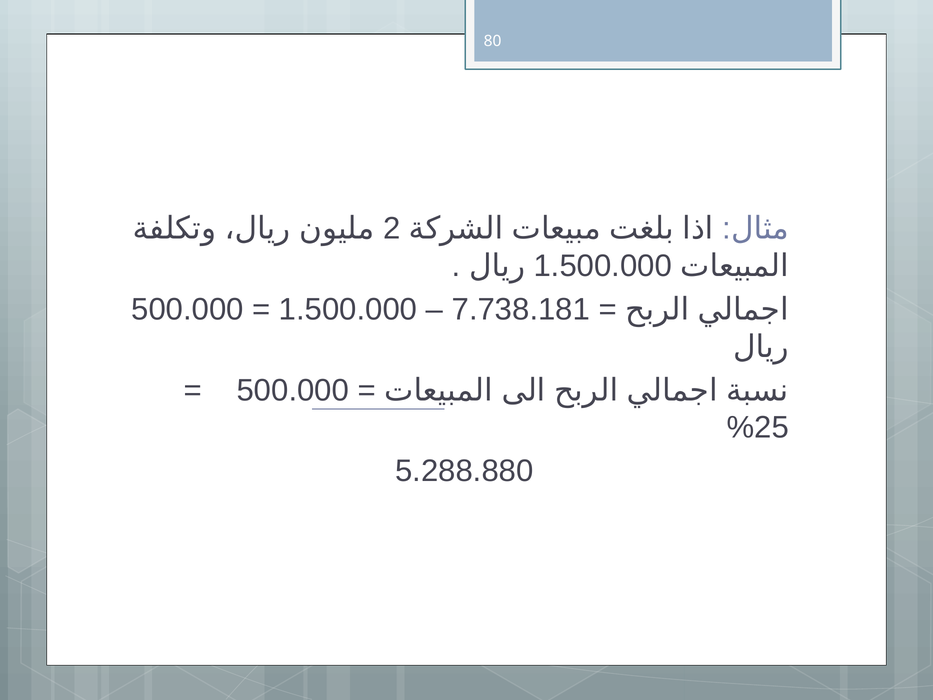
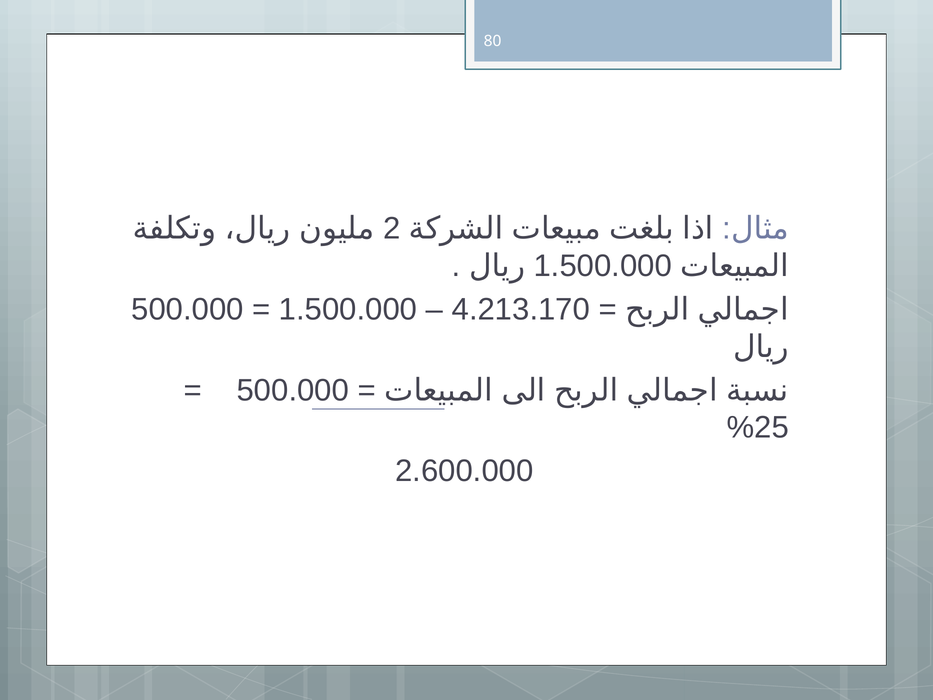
7.738.181: 7.738.181 -> 4.213.170
5.288.880: 5.288.880 -> 2.600.000
